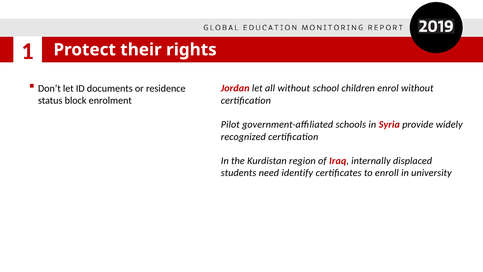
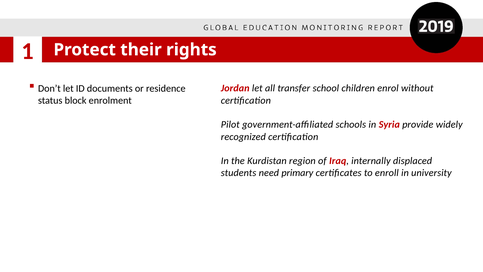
all without: without -> transfer
identify: identify -> primary
